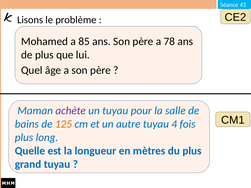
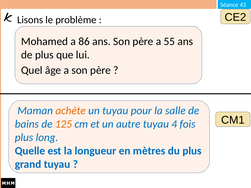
85: 85 -> 86
78: 78 -> 55
achète colour: purple -> orange
